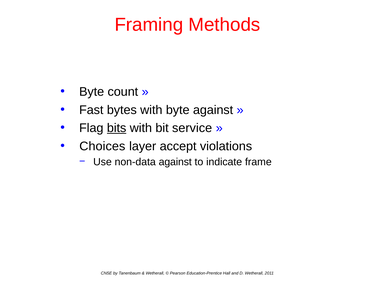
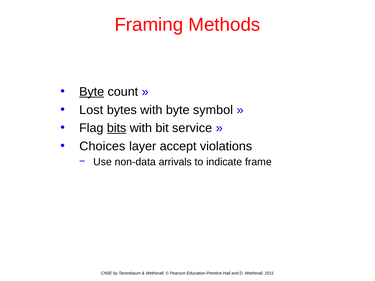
Byte at (92, 92) underline: none -> present
Fast: Fast -> Lost
byte against: against -> symbol
non-data against: against -> arrivals
